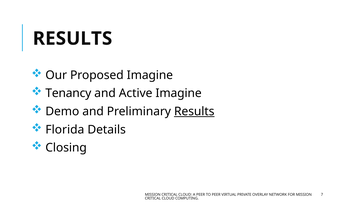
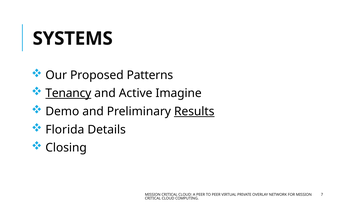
RESULTS at (72, 38): RESULTS -> SYSTEMS
Proposed Imagine: Imagine -> Patterns
Tenancy underline: none -> present
